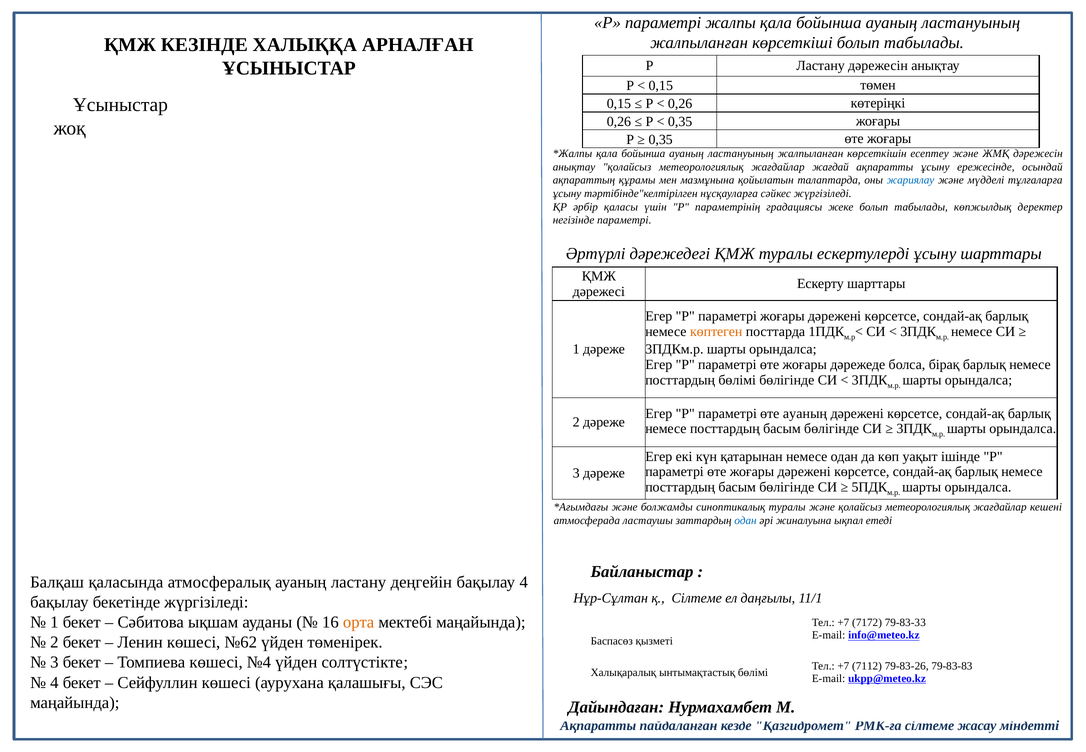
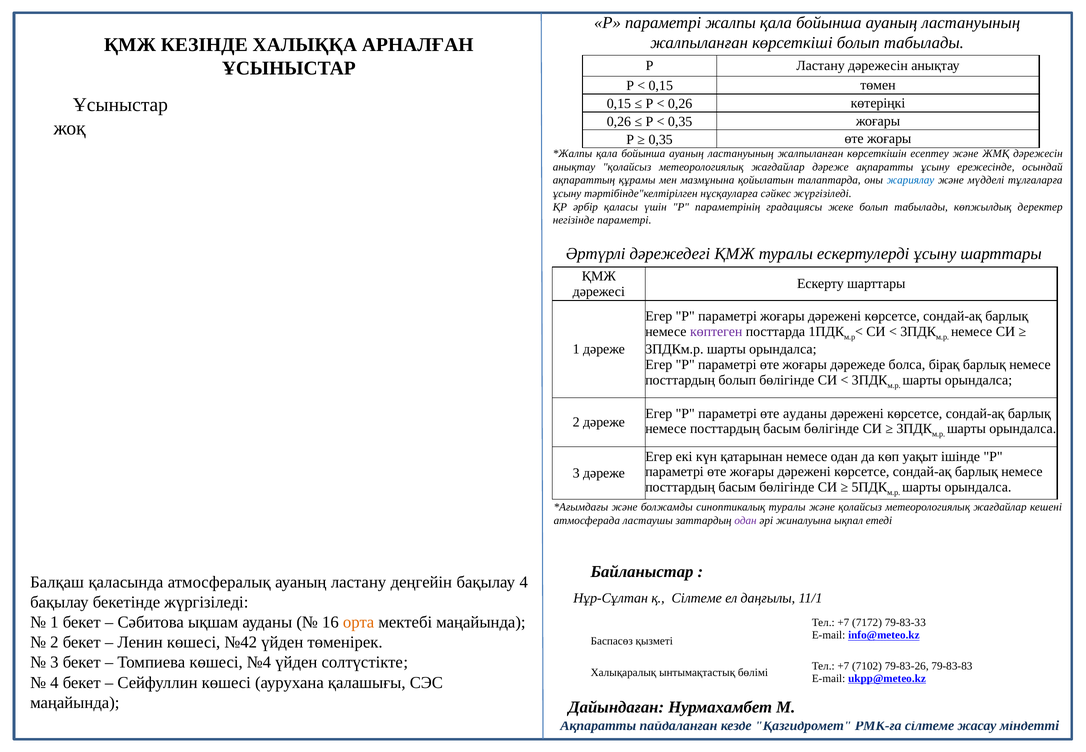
жағдайлар жағдай: жағдай -> дәреже
көптеген colour: orange -> purple
посттардың бөлімі: бөлімі -> болып
өте ауаның: ауаның -> ауданы
одан at (746, 520) colour: blue -> purple
№62: №62 -> №42
7112: 7112 -> 7102
